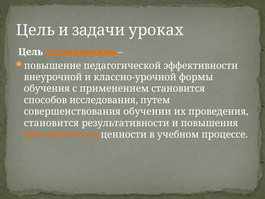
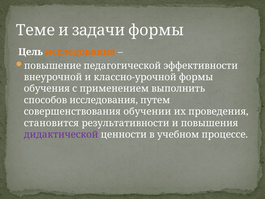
Цель at (35, 30): Цель -> Теме
задачи уроках: уроках -> формы
применением становится: становится -> выполнить
дидактической colour: orange -> purple
